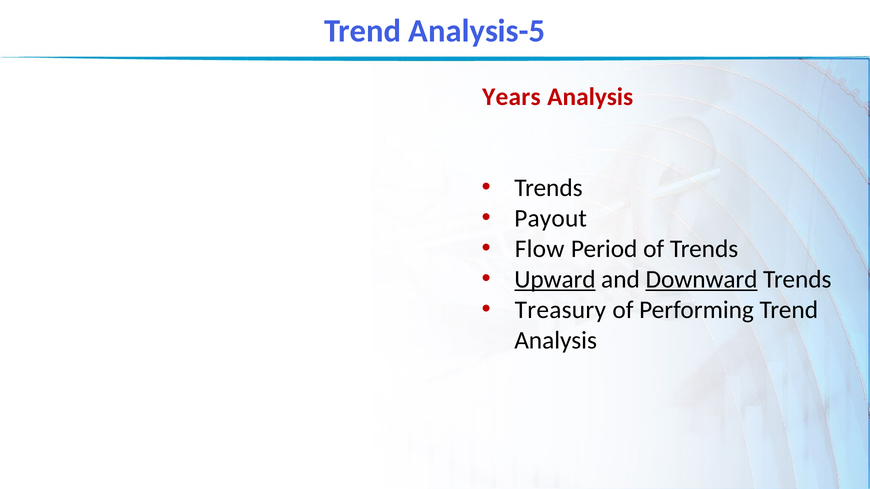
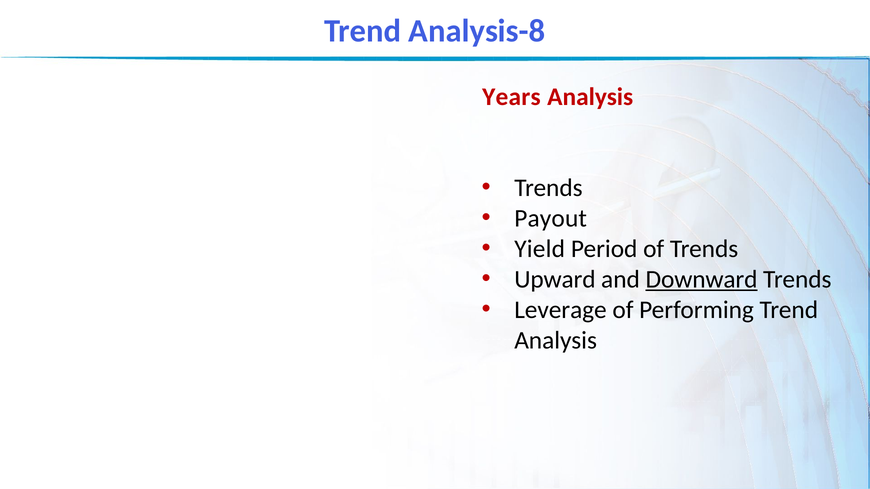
Analysis-5: Analysis-5 -> Analysis-8
Flow: Flow -> Yield
Upward underline: present -> none
Treasury: Treasury -> Leverage
